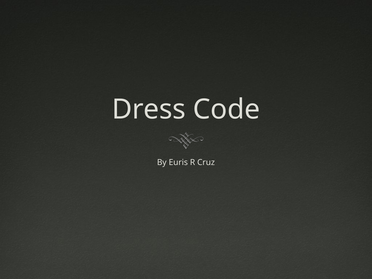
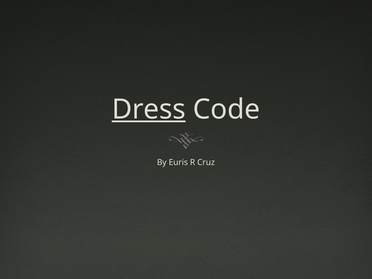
Dress underline: none -> present
